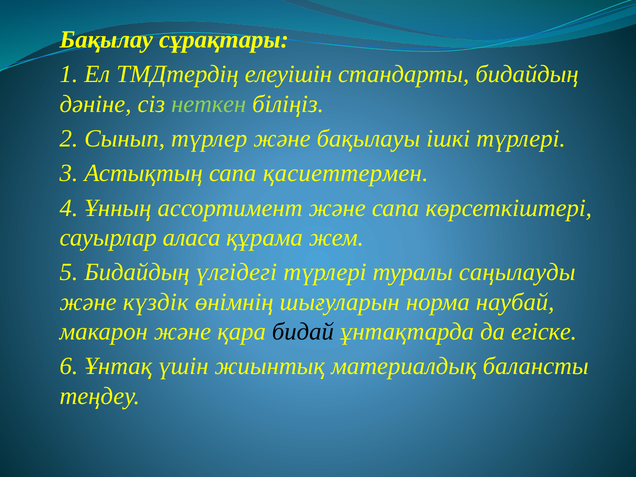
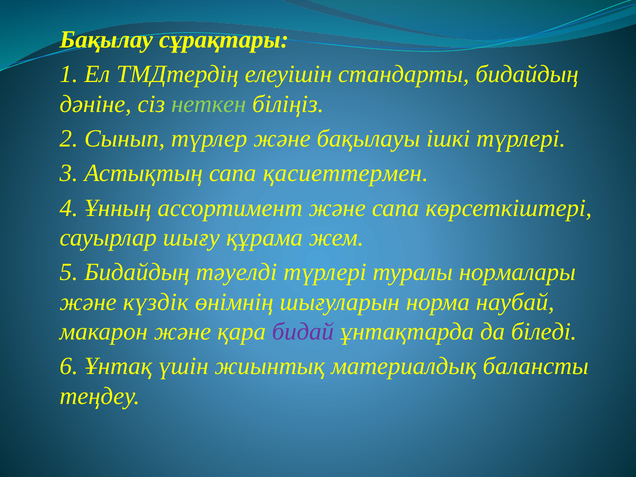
аласа: аласа -> шығу
үлгiдегi: үлгiдегi -> тәуелдi
саңылауды: саңылауды -> нормалары
бидай colour: black -> purple
егiске: егiске -> бiледi
